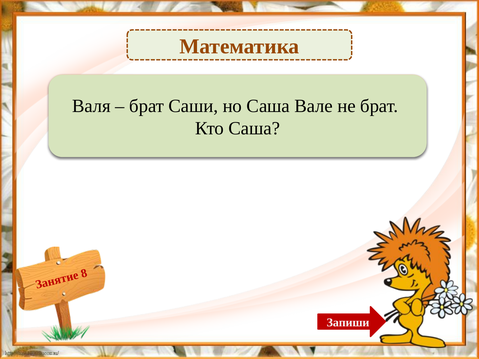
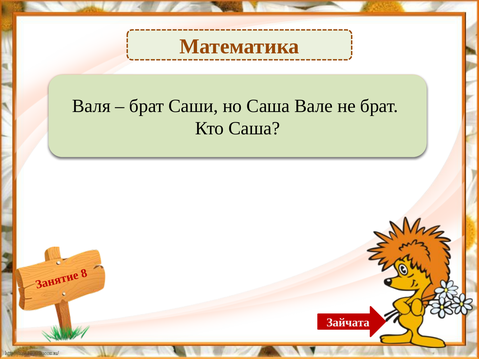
Запиши: Запиши -> Зайчата
